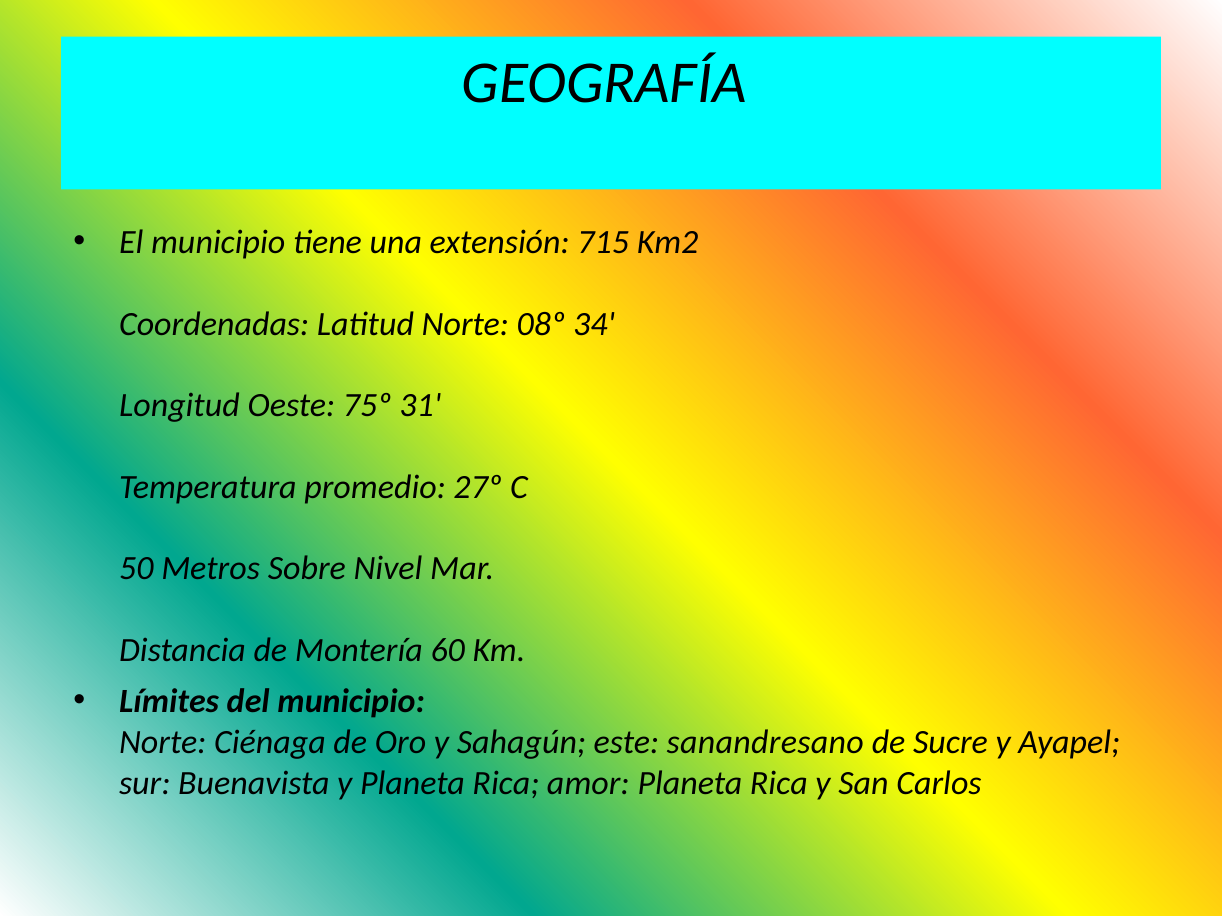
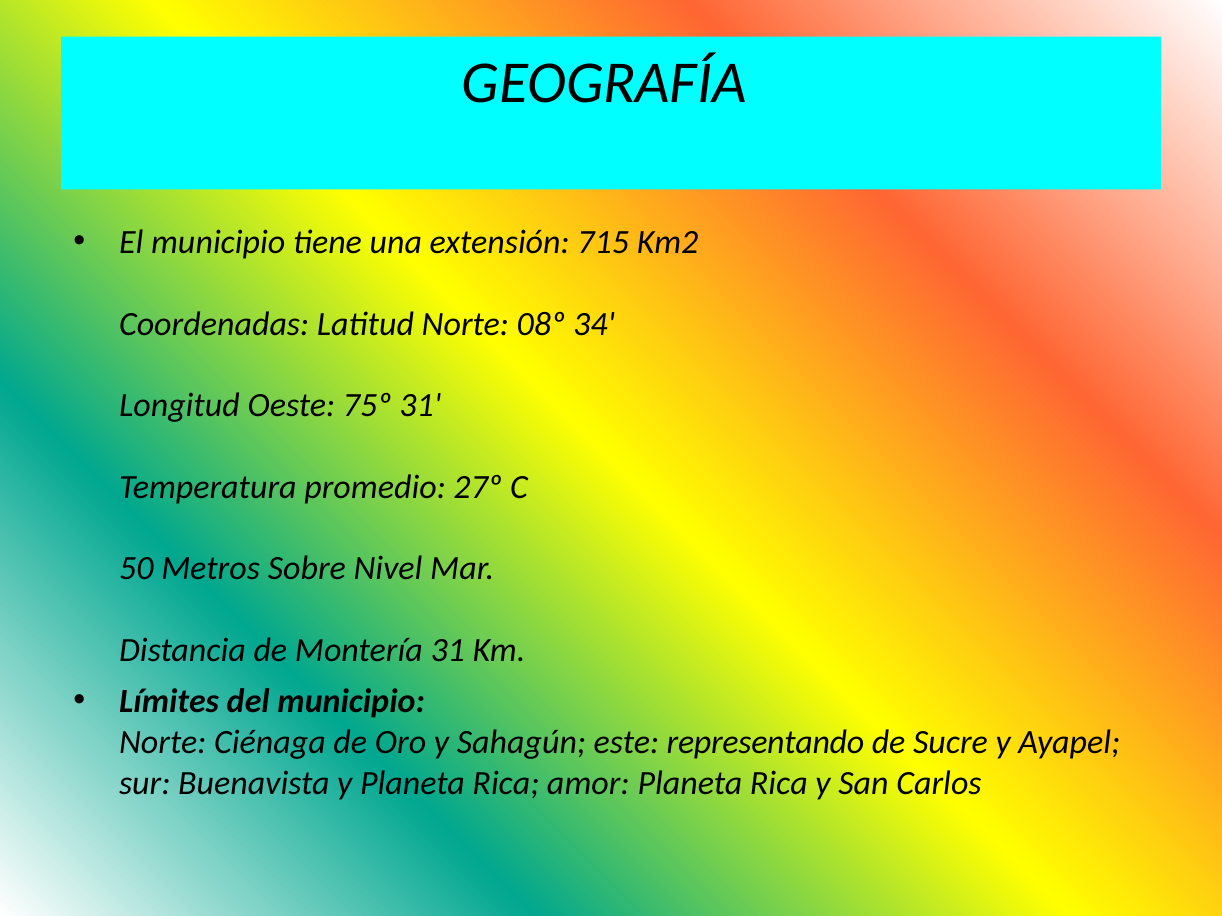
Montería 60: 60 -> 31
sanandresano: sanandresano -> representando
